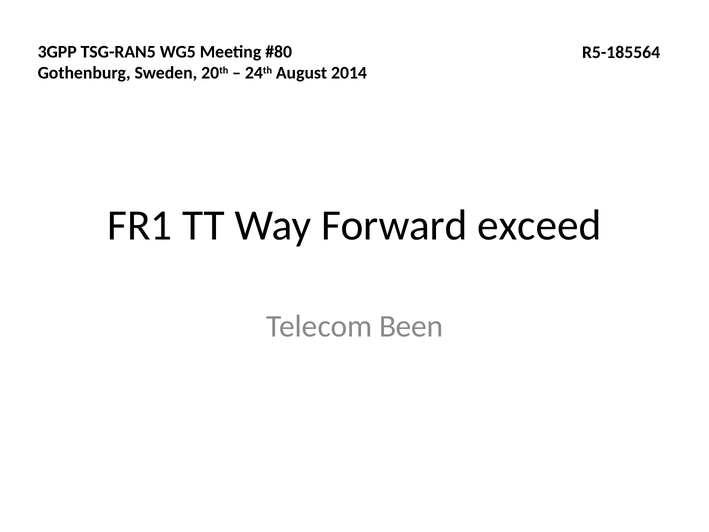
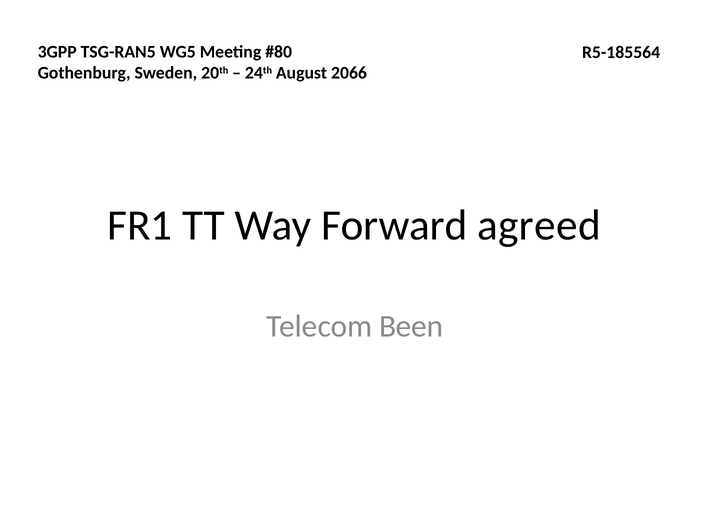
2014: 2014 -> 2066
exceed: exceed -> agreed
